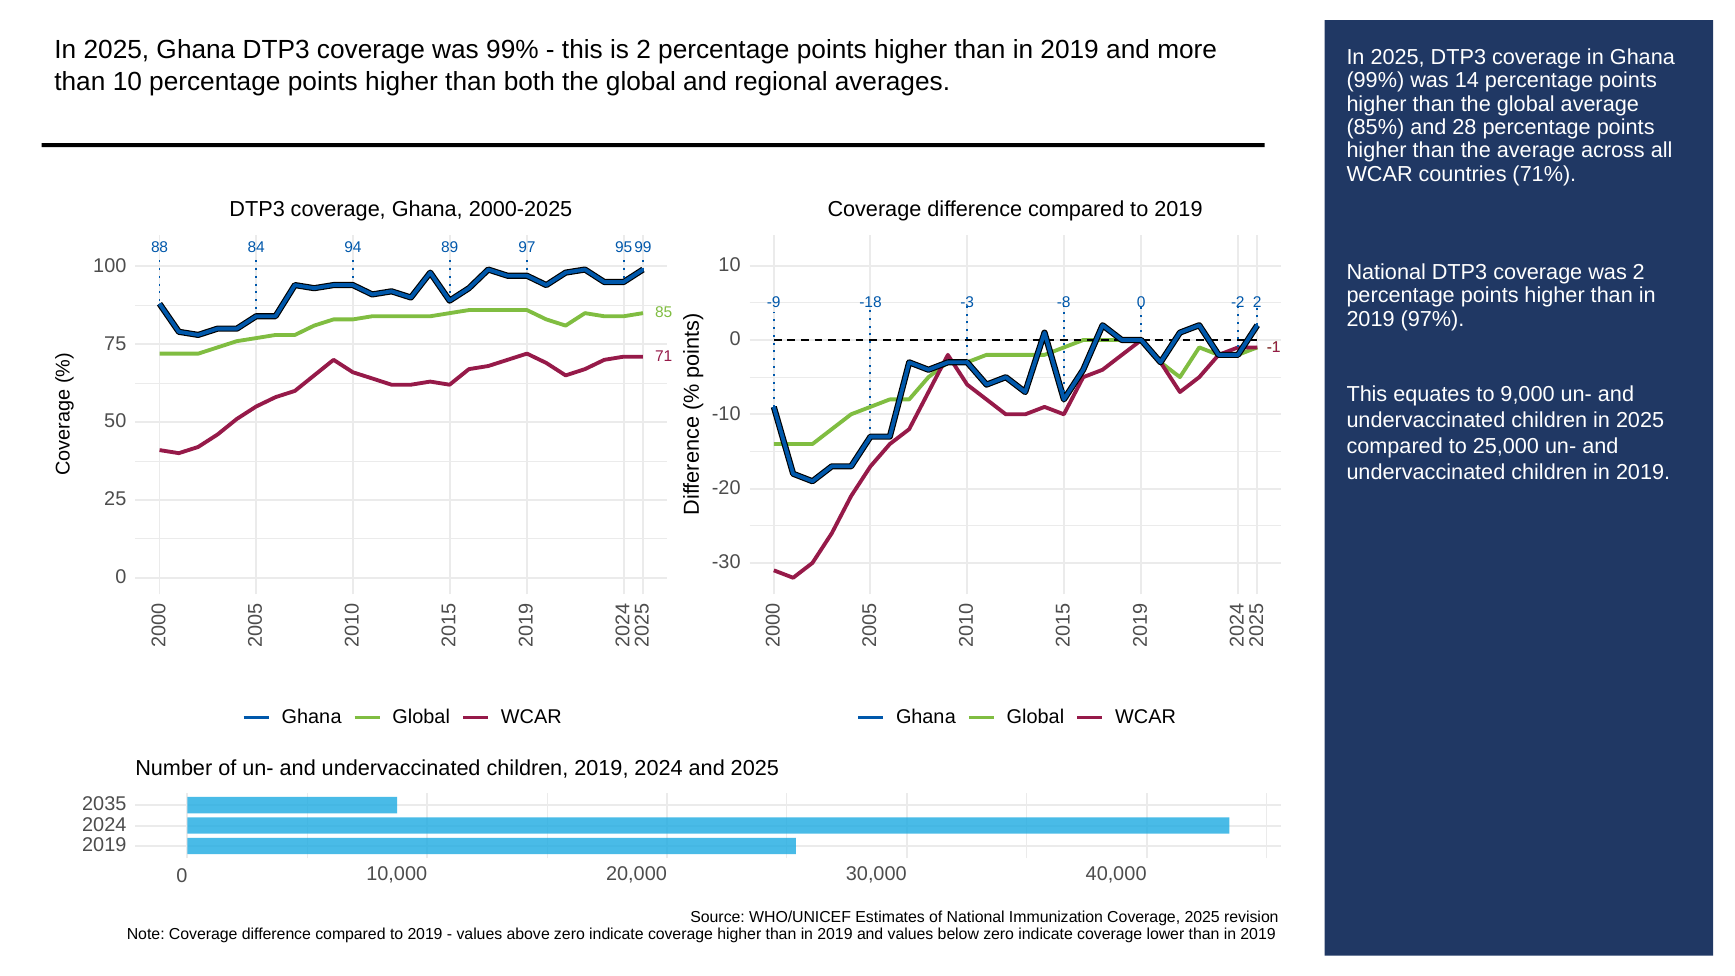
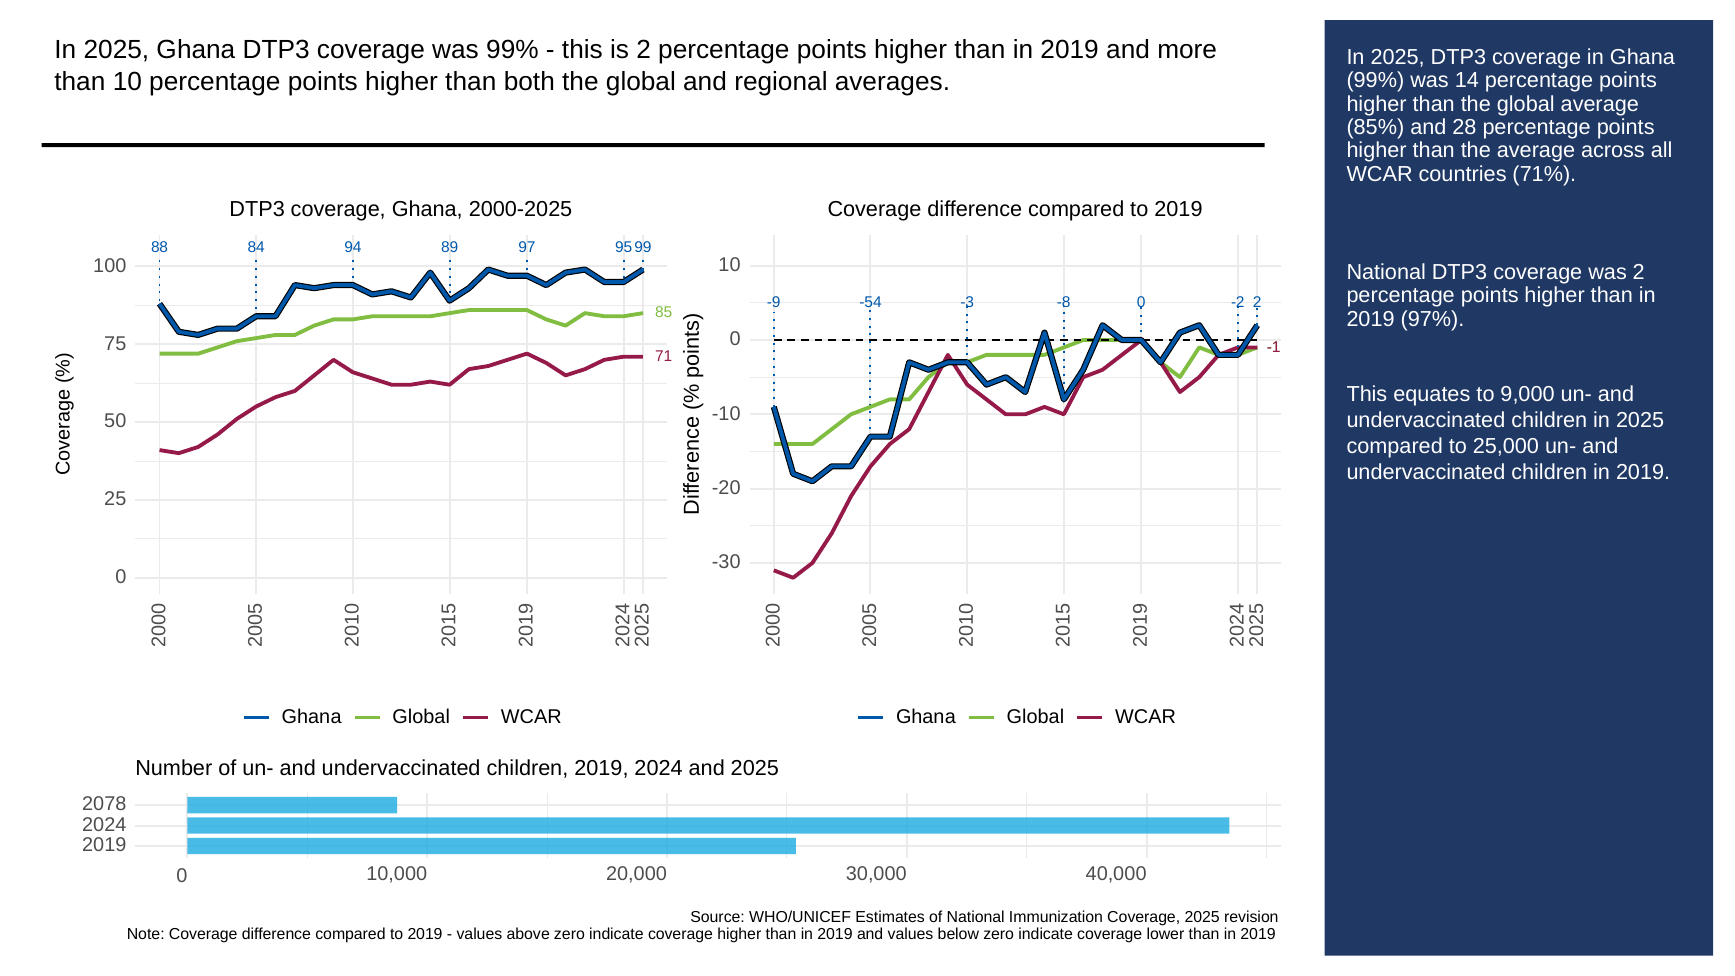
-18: -18 -> -54
2035: 2035 -> 2078
